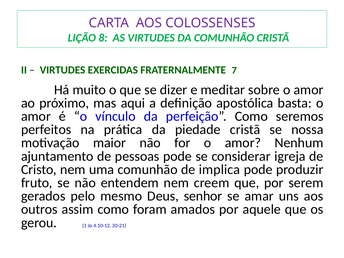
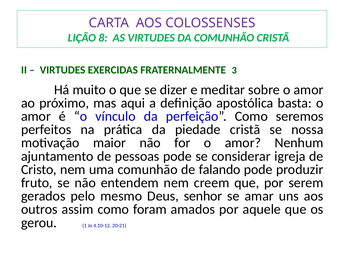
7: 7 -> 3
implica: implica -> falando
